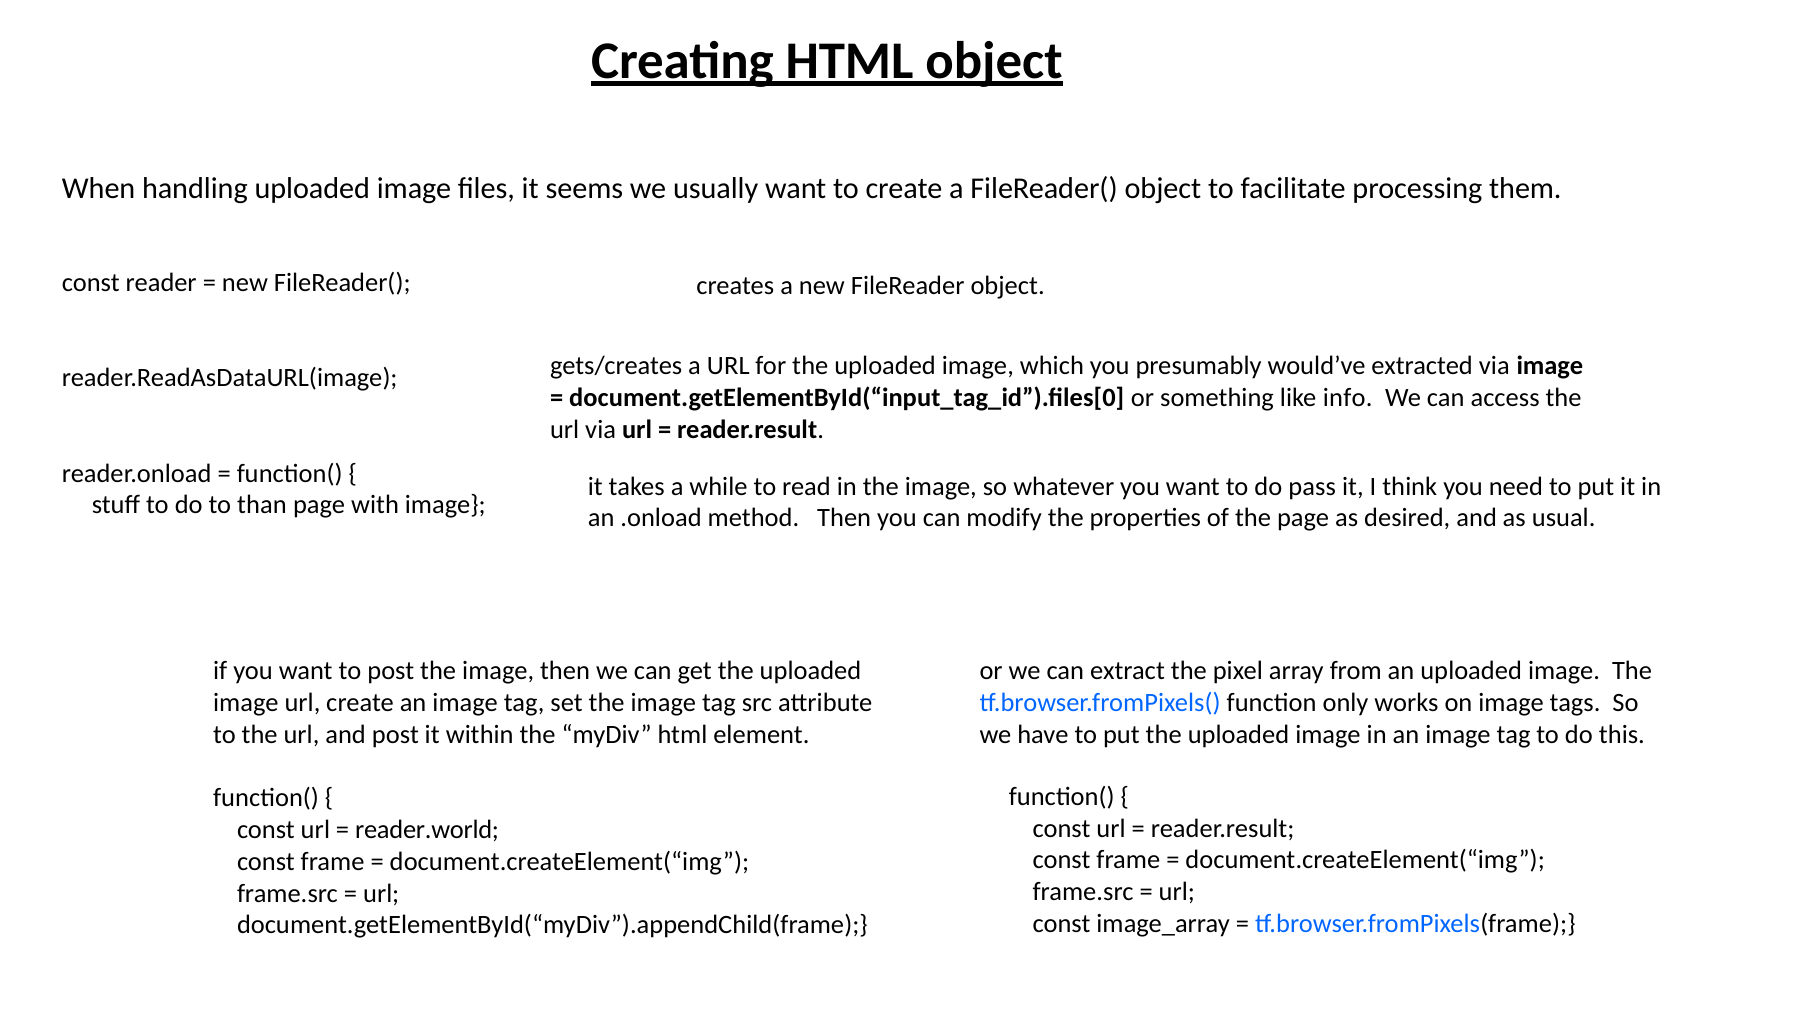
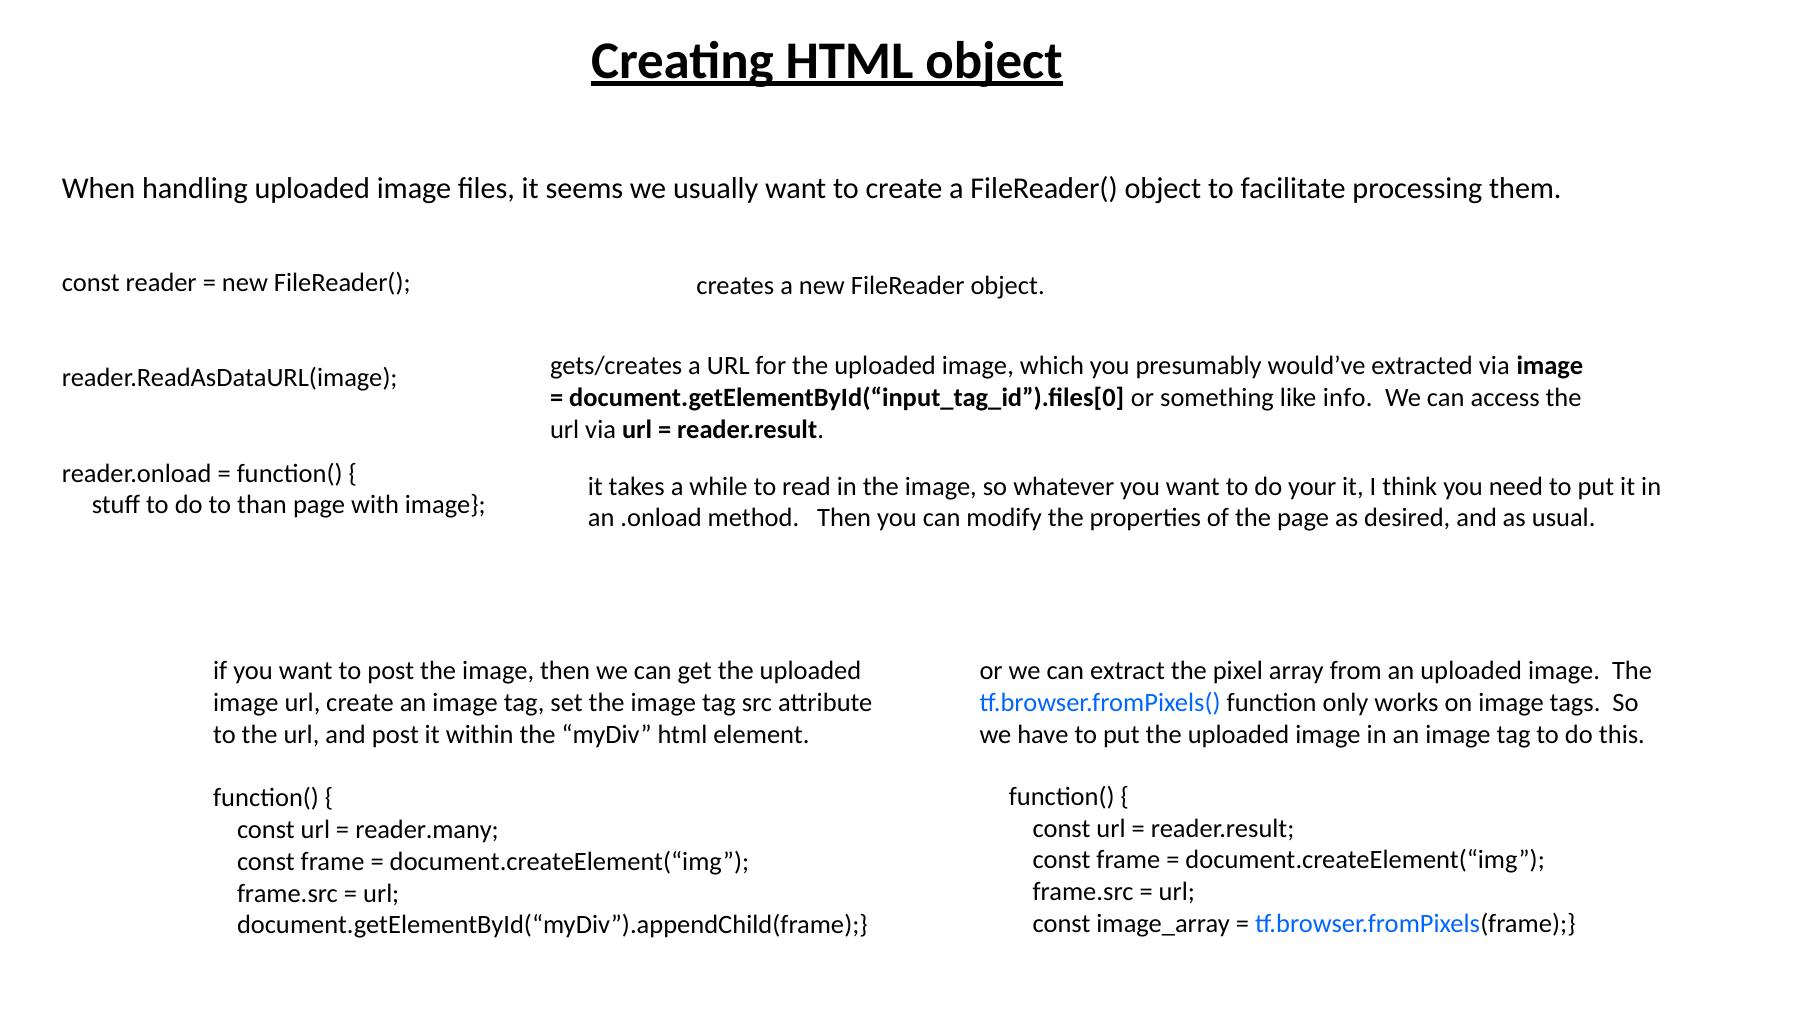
pass: pass -> your
reader.world: reader.world -> reader.many
